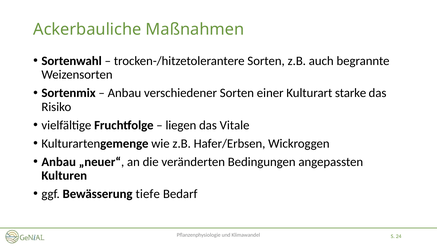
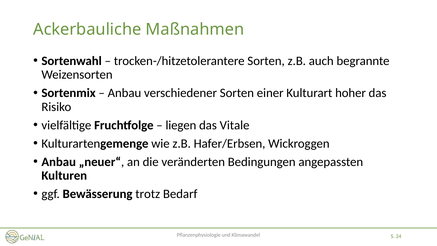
starke: starke -> hoher
tiefe: tiefe -> trotz
